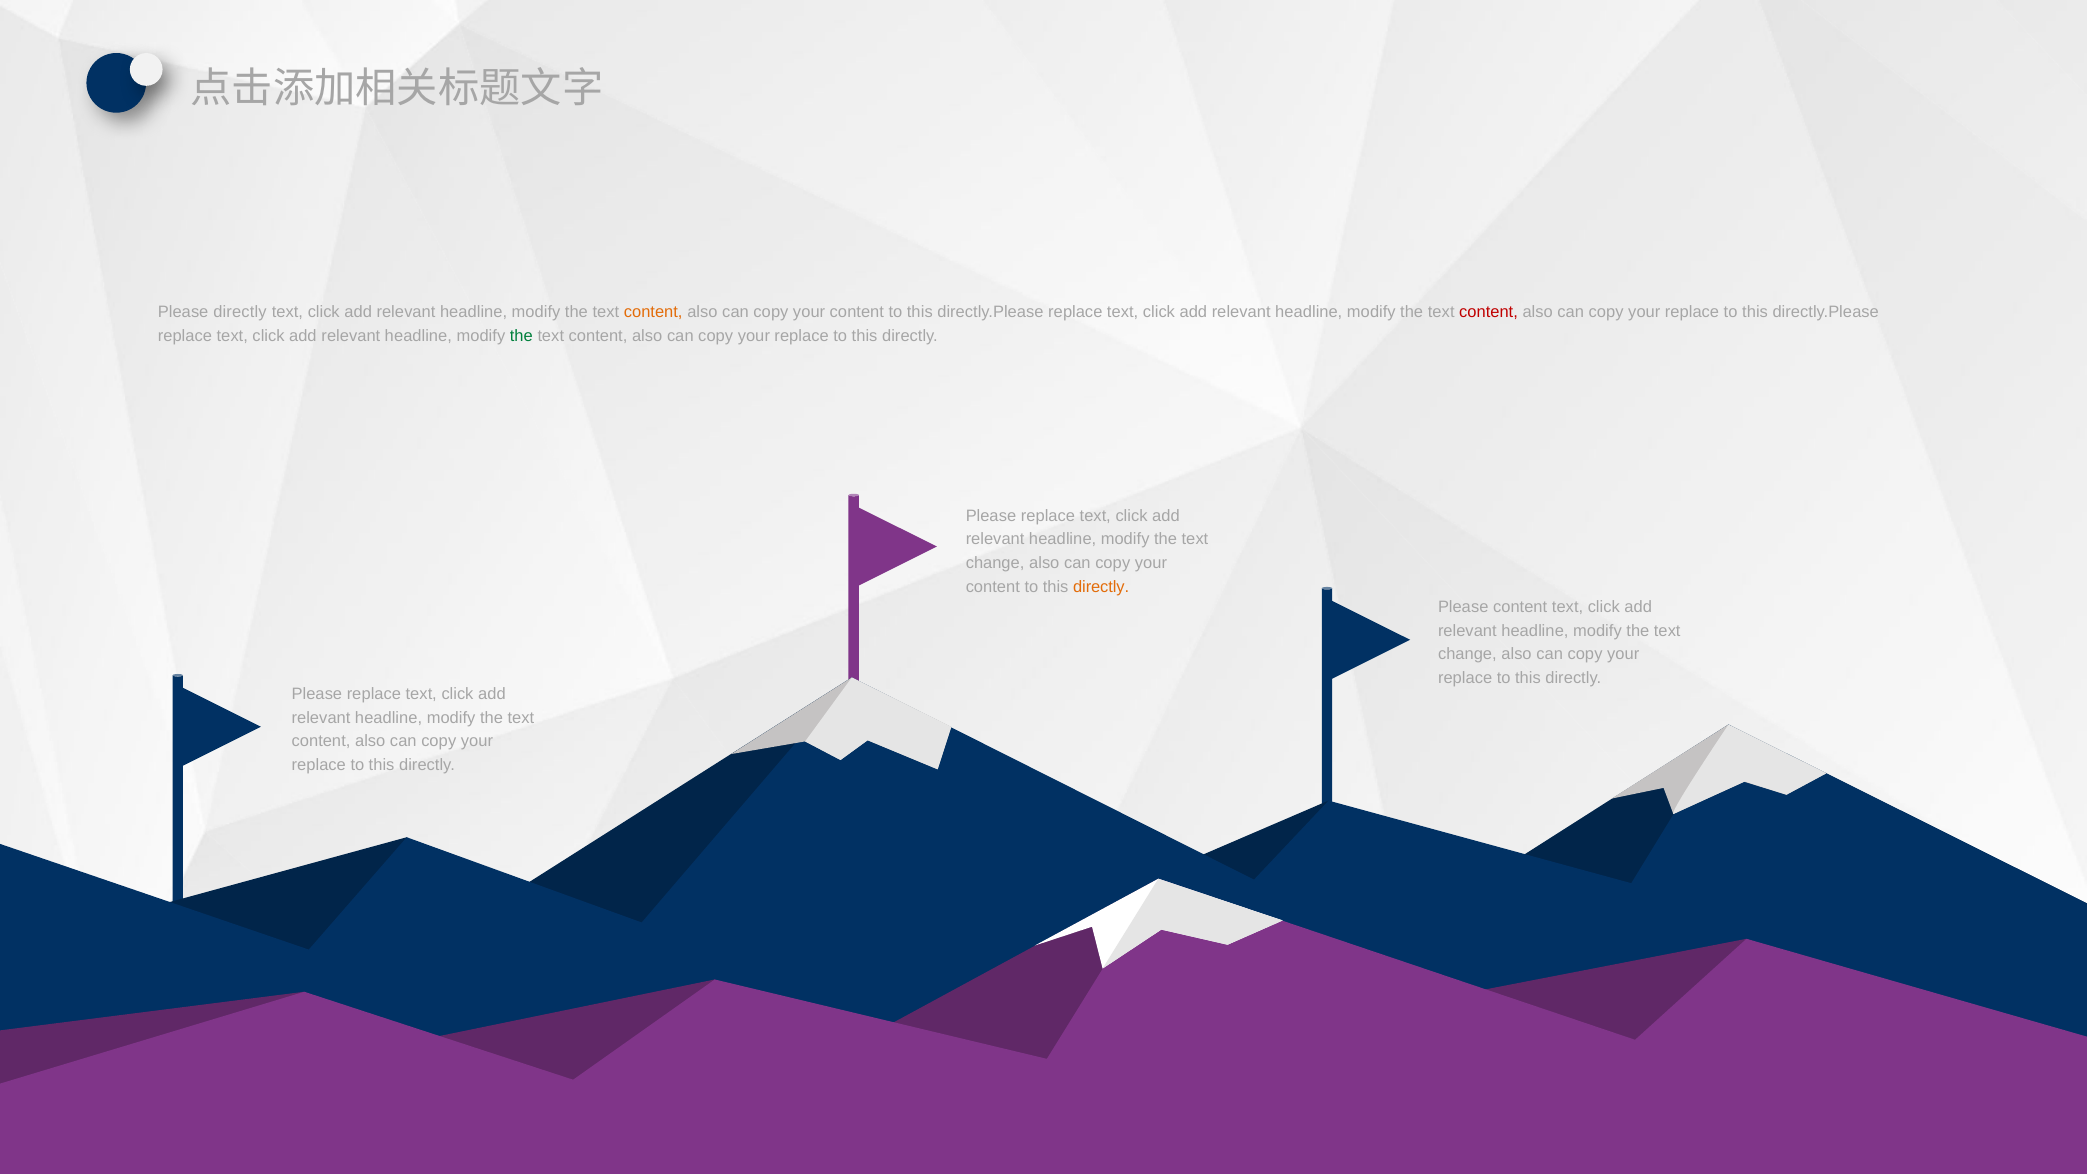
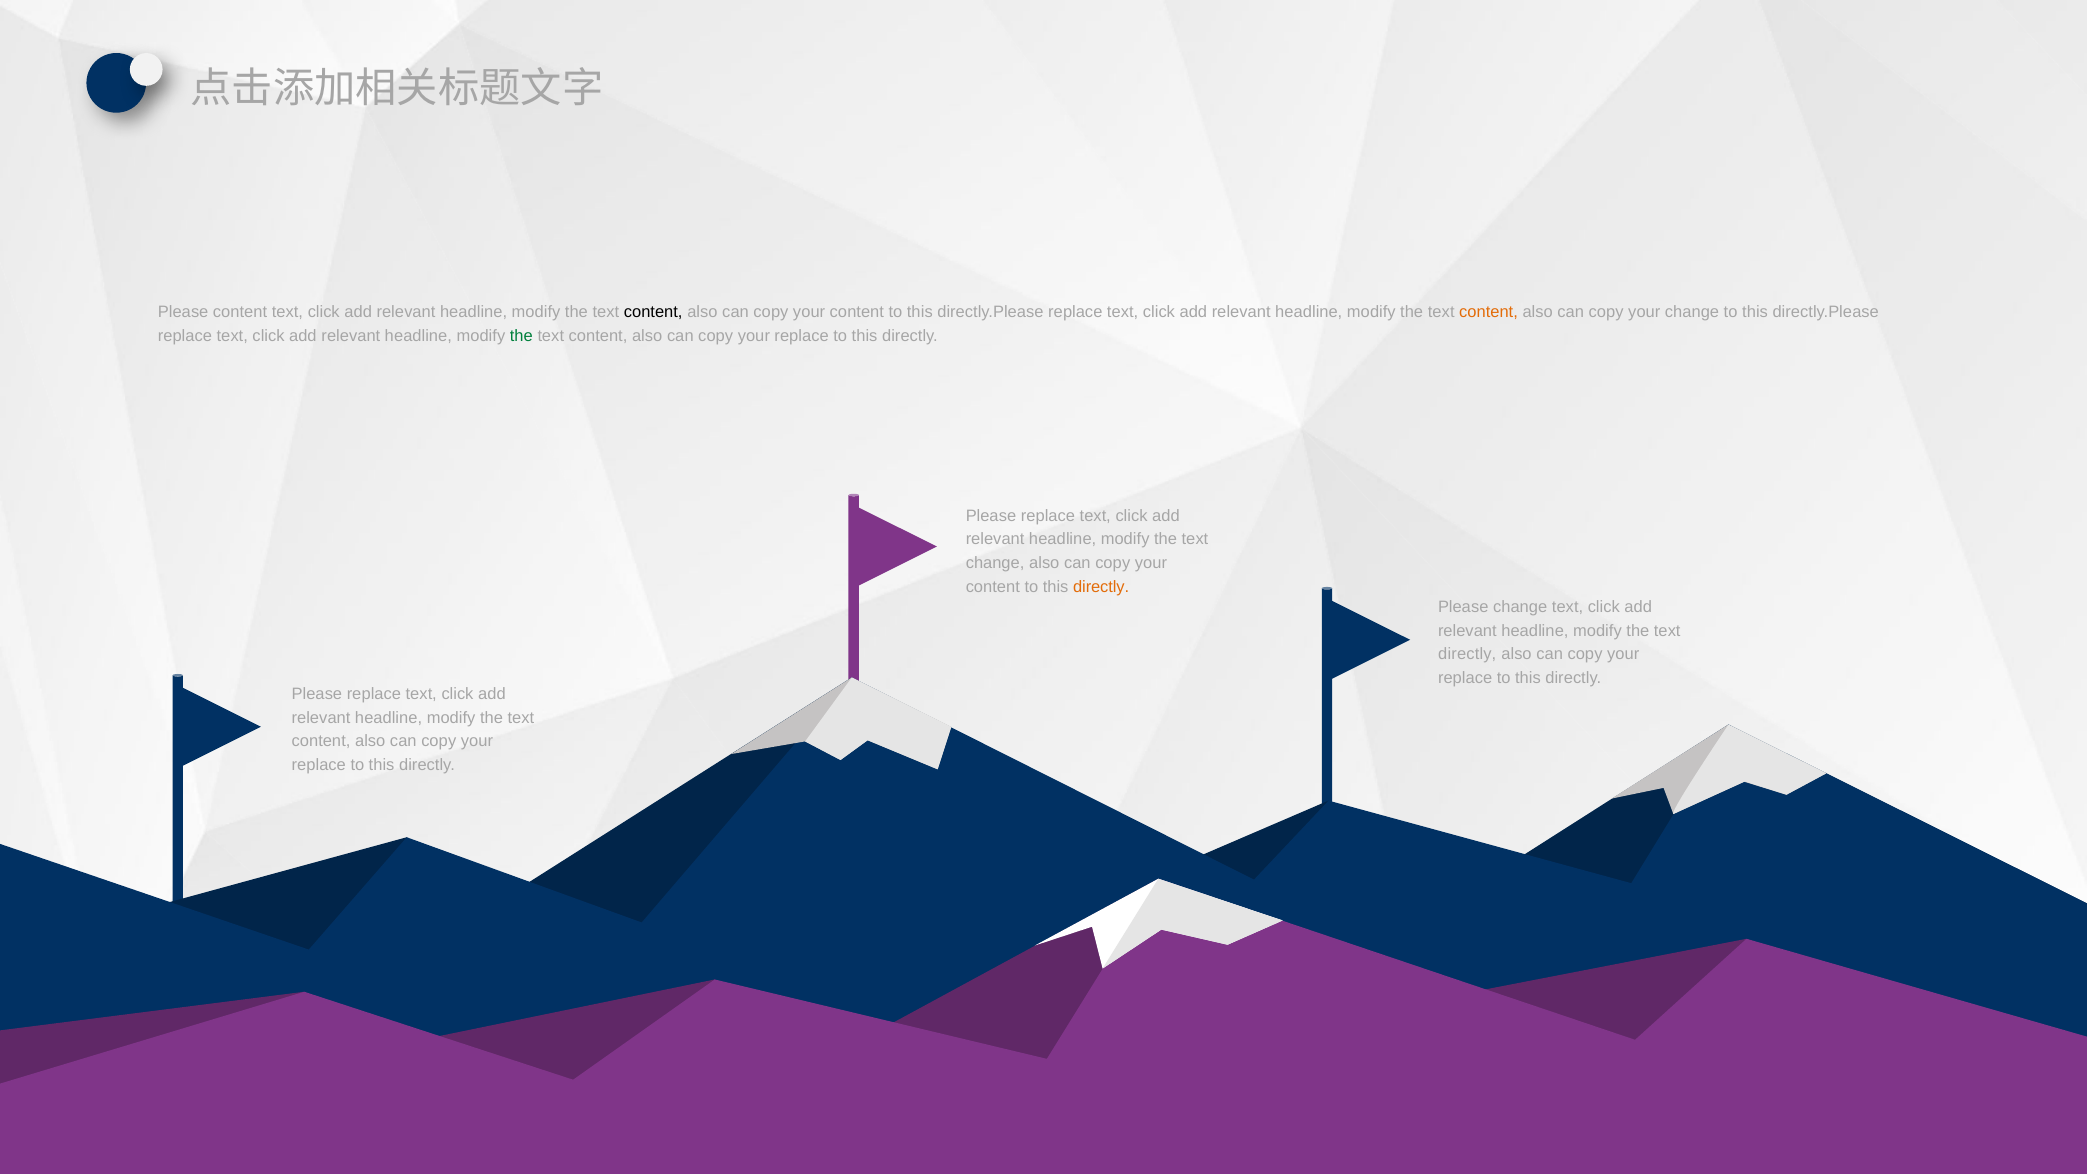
Please directly: directly -> content
content at (653, 312) colour: orange -> black
content at (1488, 312) colour: red -> orange
replace at (1692, 312): replace -> change
Please content: content -> change
change at (1467, 654): change -> directly
